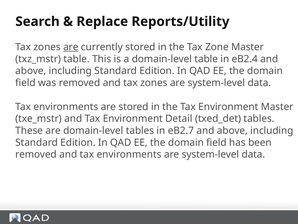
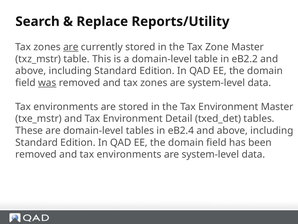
eB2.4: eB2.4 -> eB2.2
was underline: none -> present
eB2.7: eB2.7 -> eB2.4
